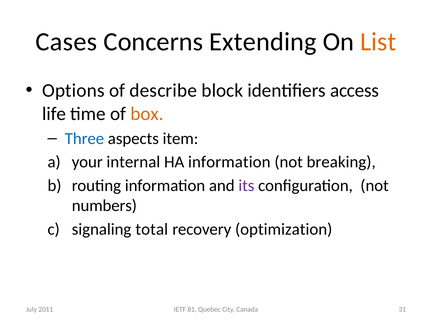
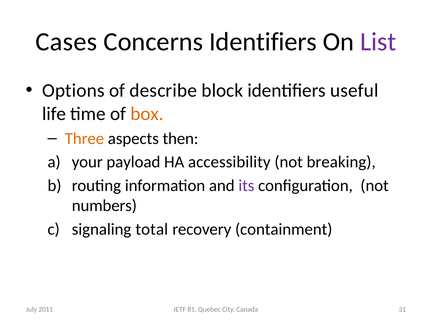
Concerns Extending: Extending -> Identifiers
List colour: orange -> purple
access: access -> useful
Three colour: blue -> orange
item: item -> then
internal: internal -> payload
HA information: information -> accessibility
optimization: optimization -> containment
